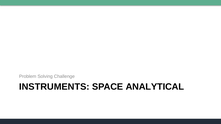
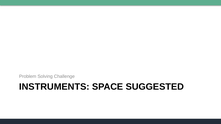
ANALYTICAL: ANALYTICAL -> SUGGESTED
